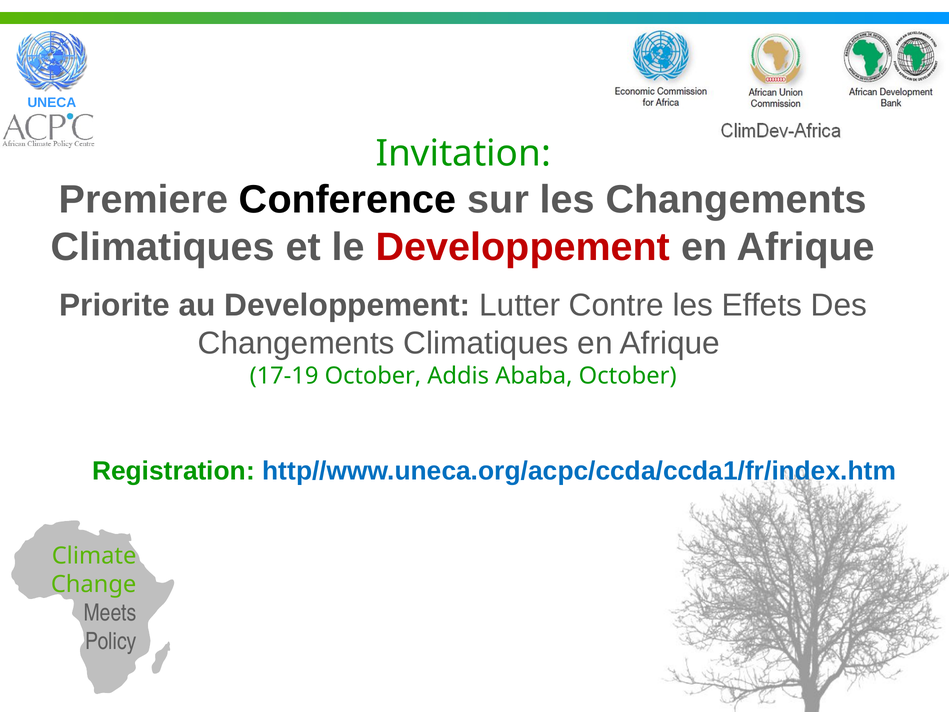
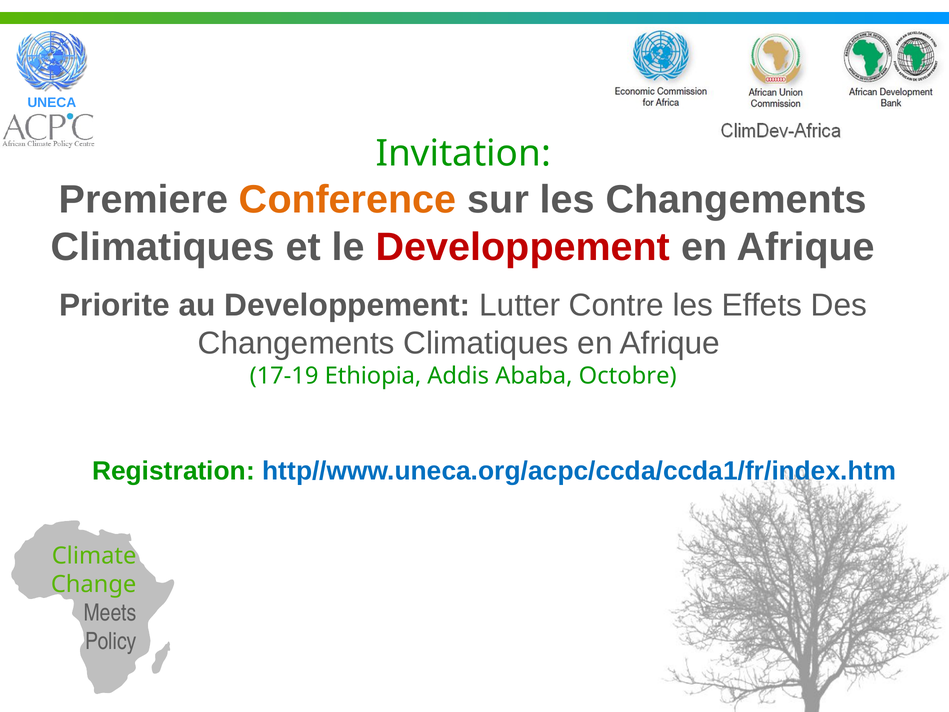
Conference colour: black -> orange
17-19 October: October -> Ethiopia
Ababa October: October -> Octobre
